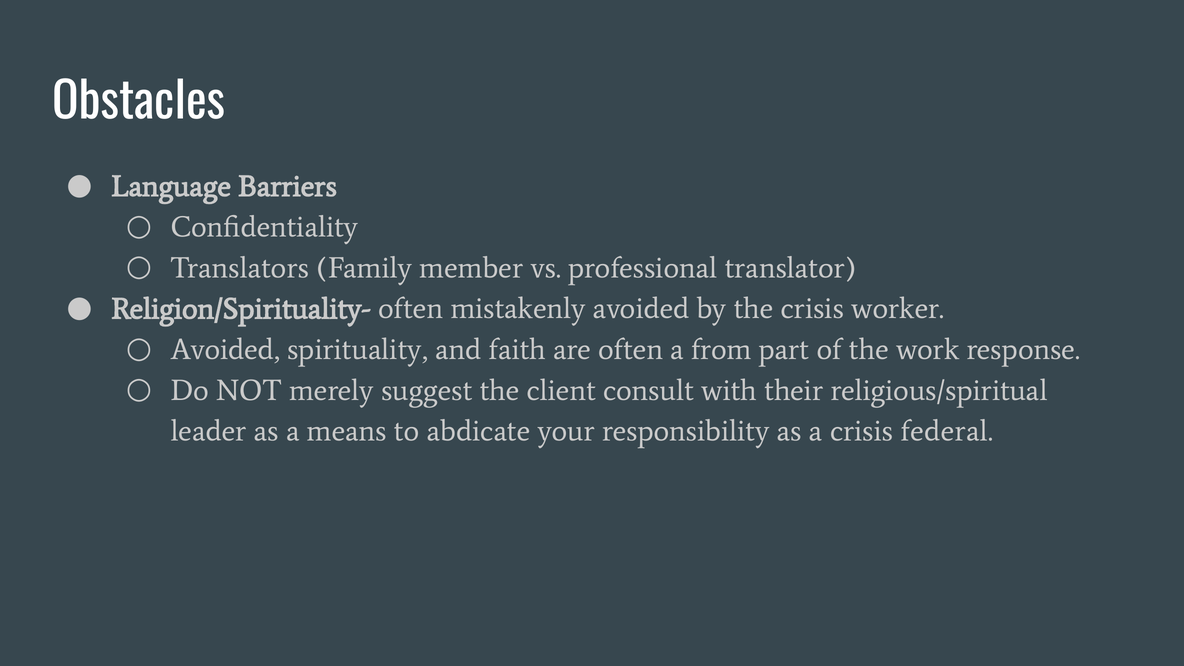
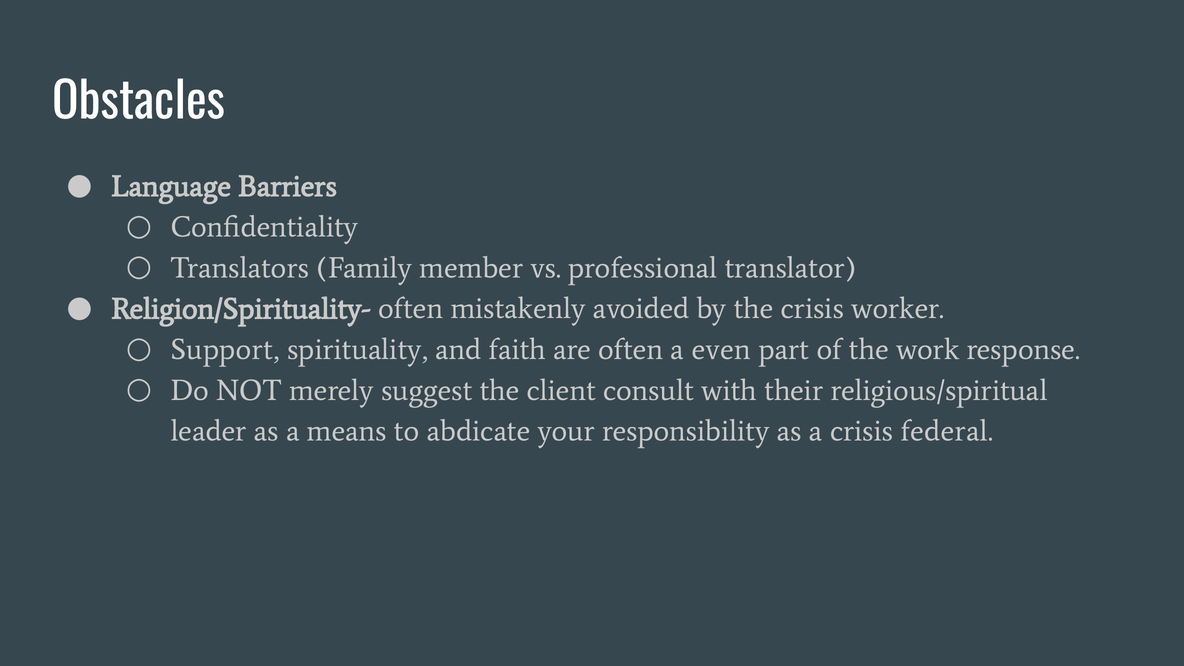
Avoided at (225, 350): Avoided -> Support
from: from -> even
